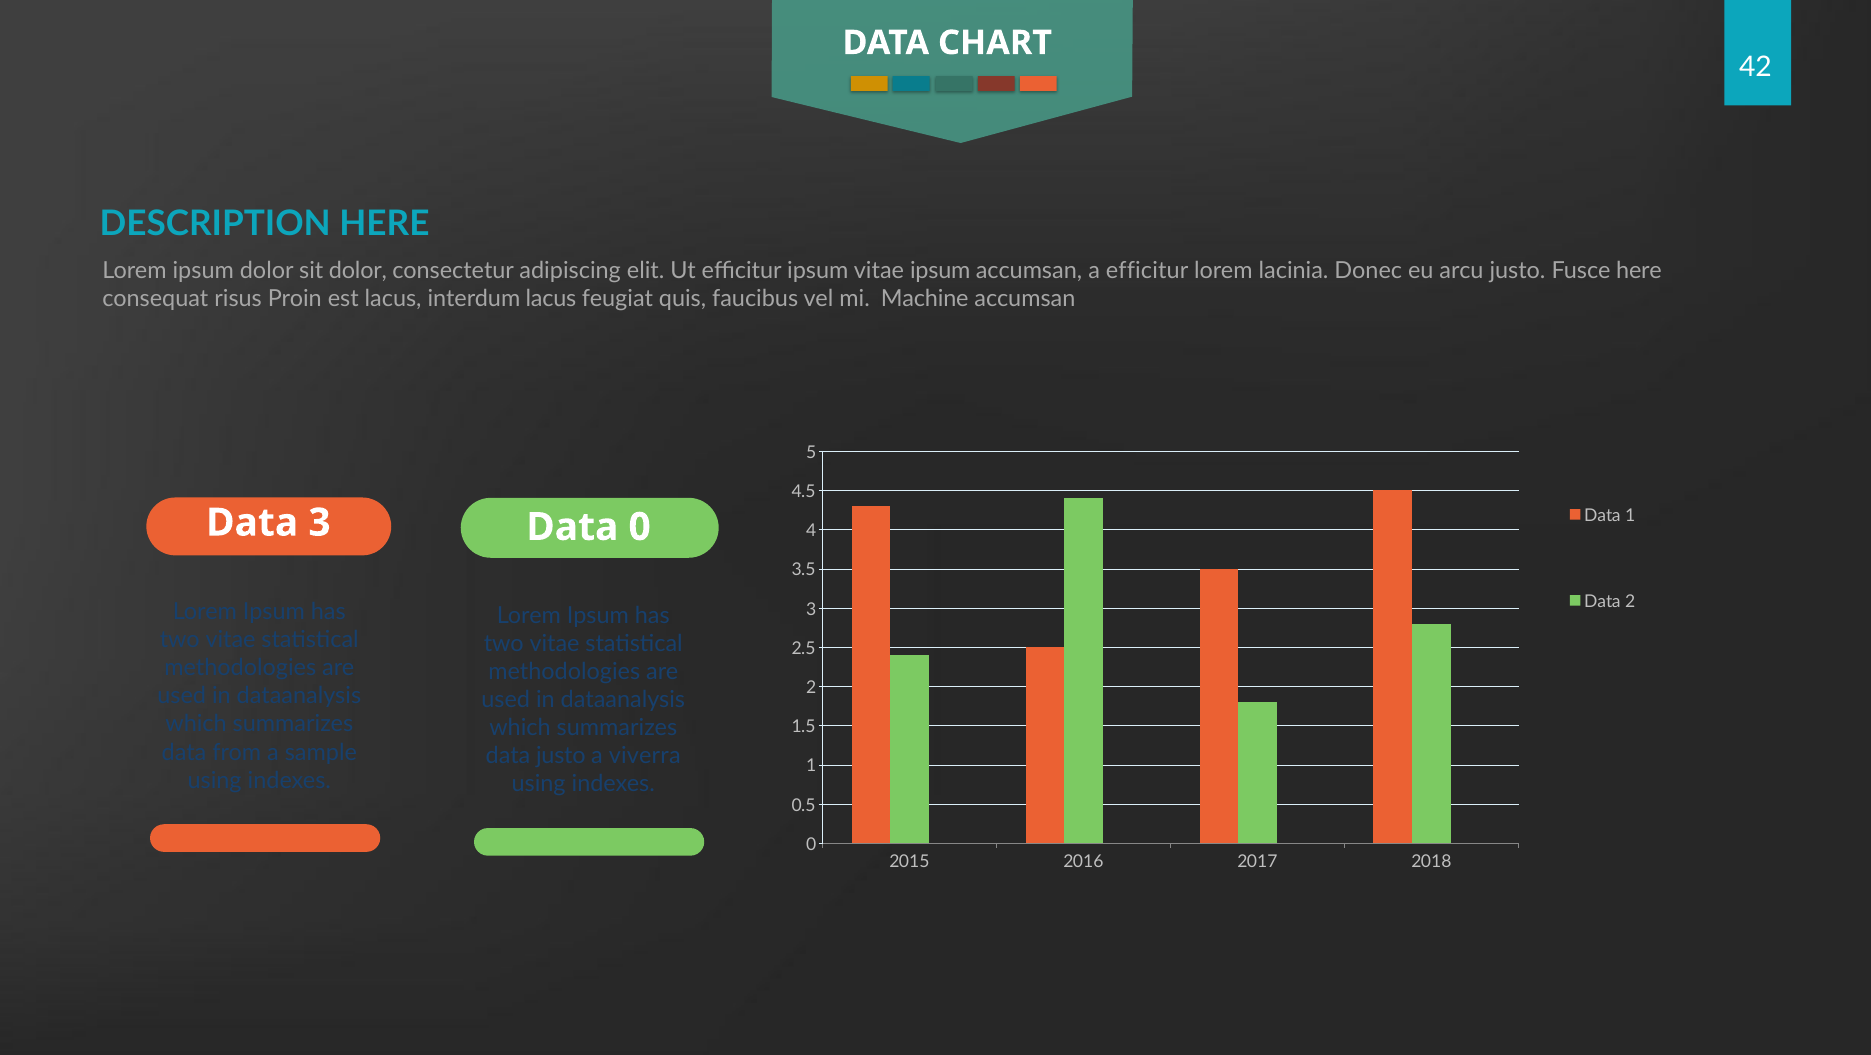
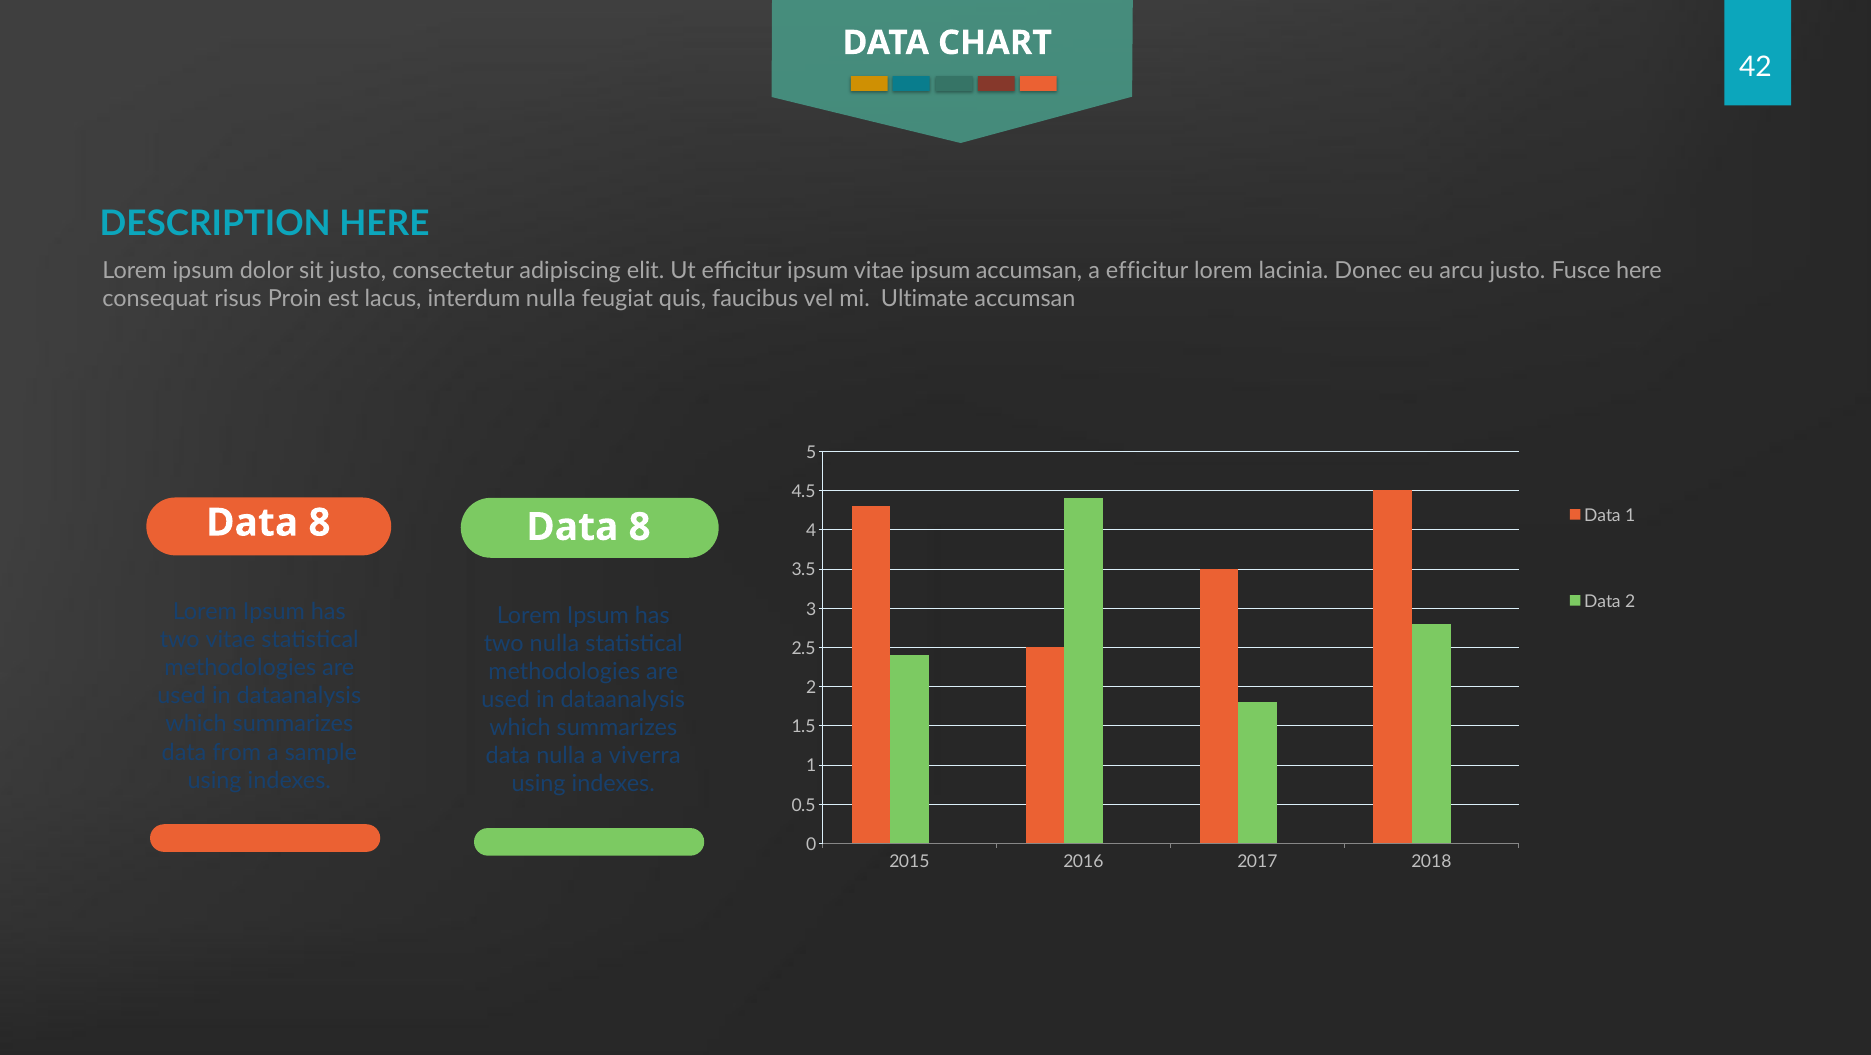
sit dolor: dolor -> justo
interdum lacus: lacus -> nulla
Machine: Machine -> Ultimate
3 at (320, 523): 3 -> 8
0 at (640, 527): 0 -> 8
vitae at (555, 644): vitae -> nulla
data justo: justo -> nulla
